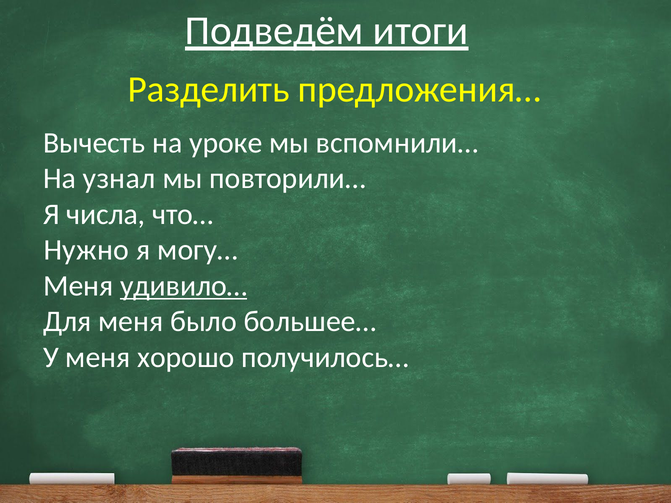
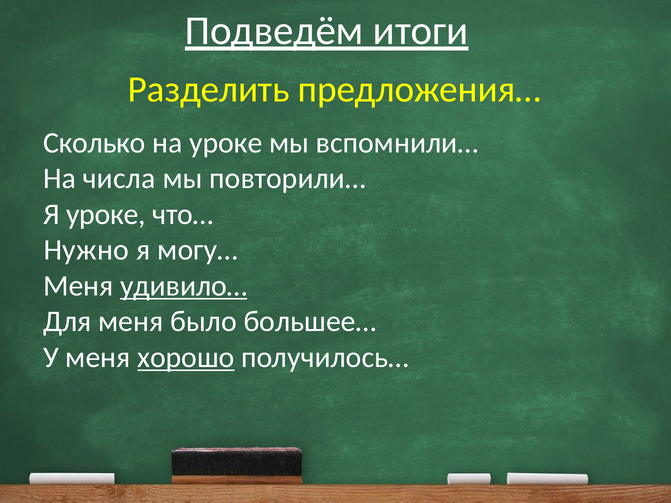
Вычесть: Вычесть -> Сколько
узнал: узнал -> числа
Я числа: числа -> уроке
хорошо underline: none -> present
